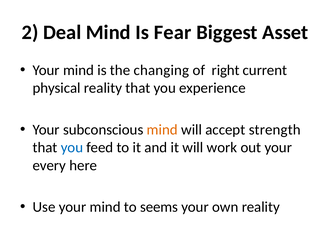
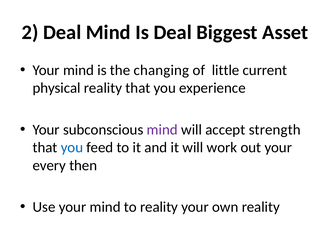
Is Fear: Fear -> Deal
right: right -> little
mind at (162, 130) colour: orange -> purple
here: here -> then
to seems: seems -> reality
